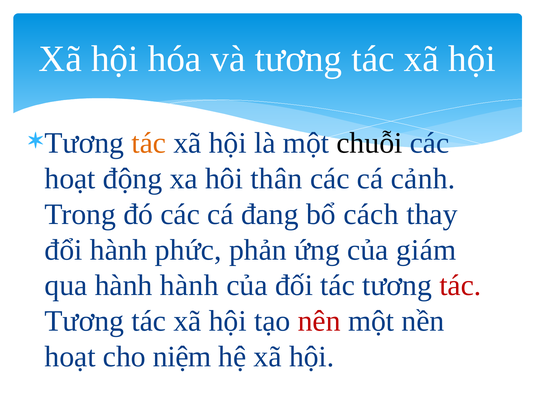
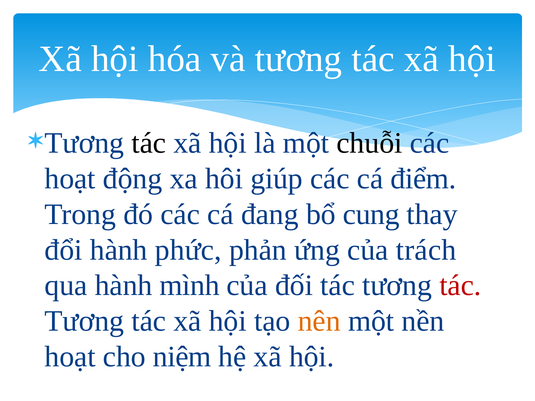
tác at (149, 143) colour: orange -> black
thân: thân -> giúp
cảnh: cảnh -> điểm
cách: cách -> cung
giám: giám -> trách
hành hành: hành -> mình
nên colour: red -> orange
